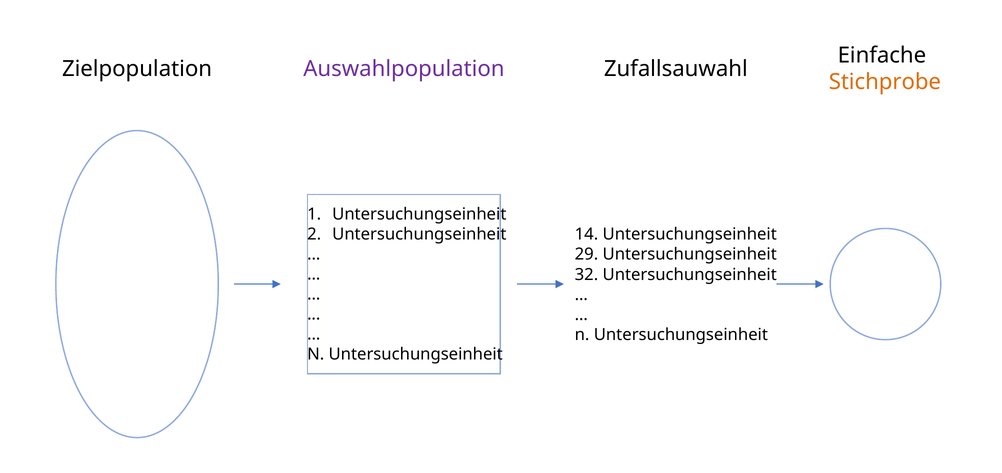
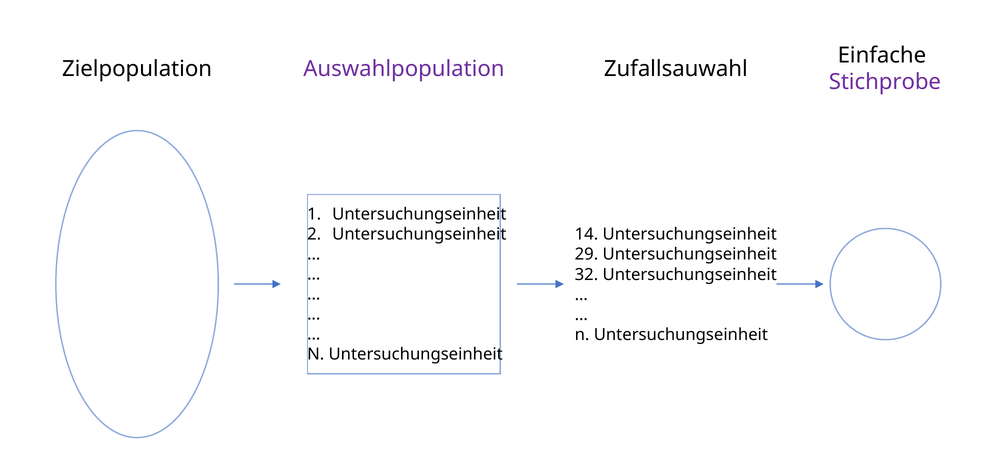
Stichprobe colour: orange -> purple
